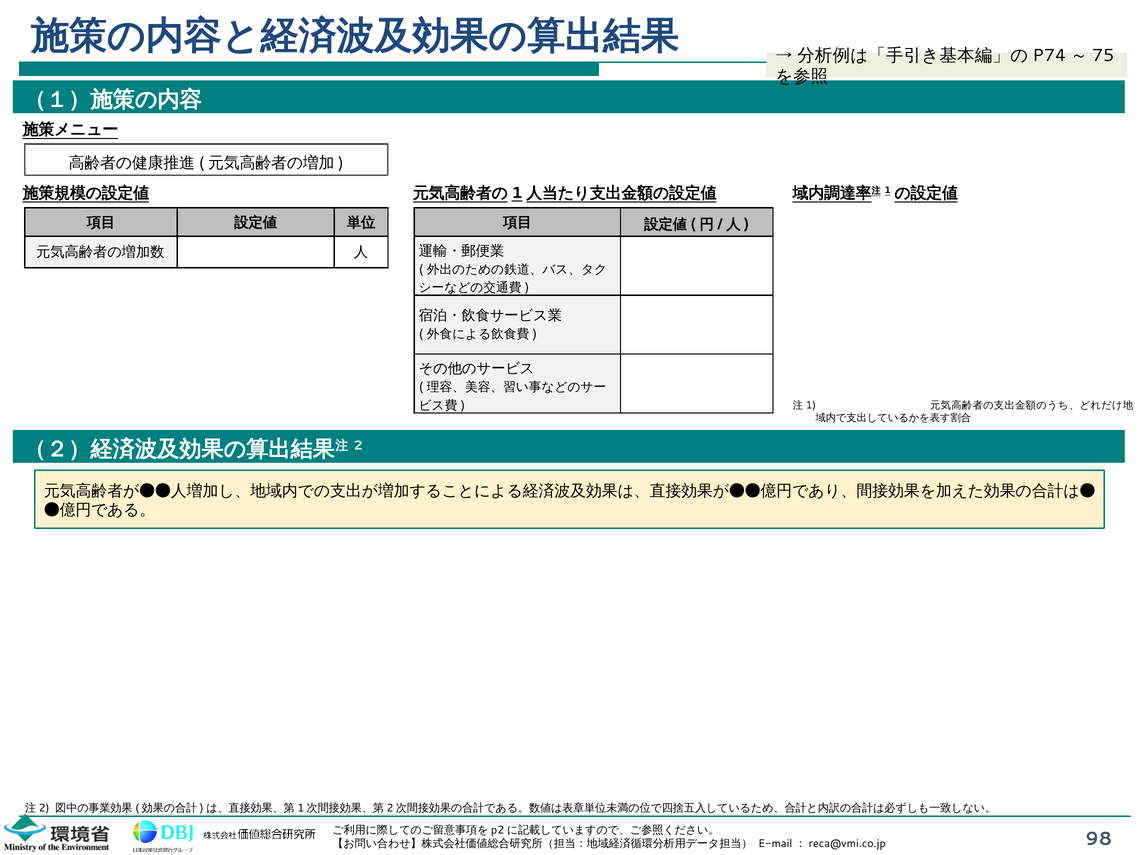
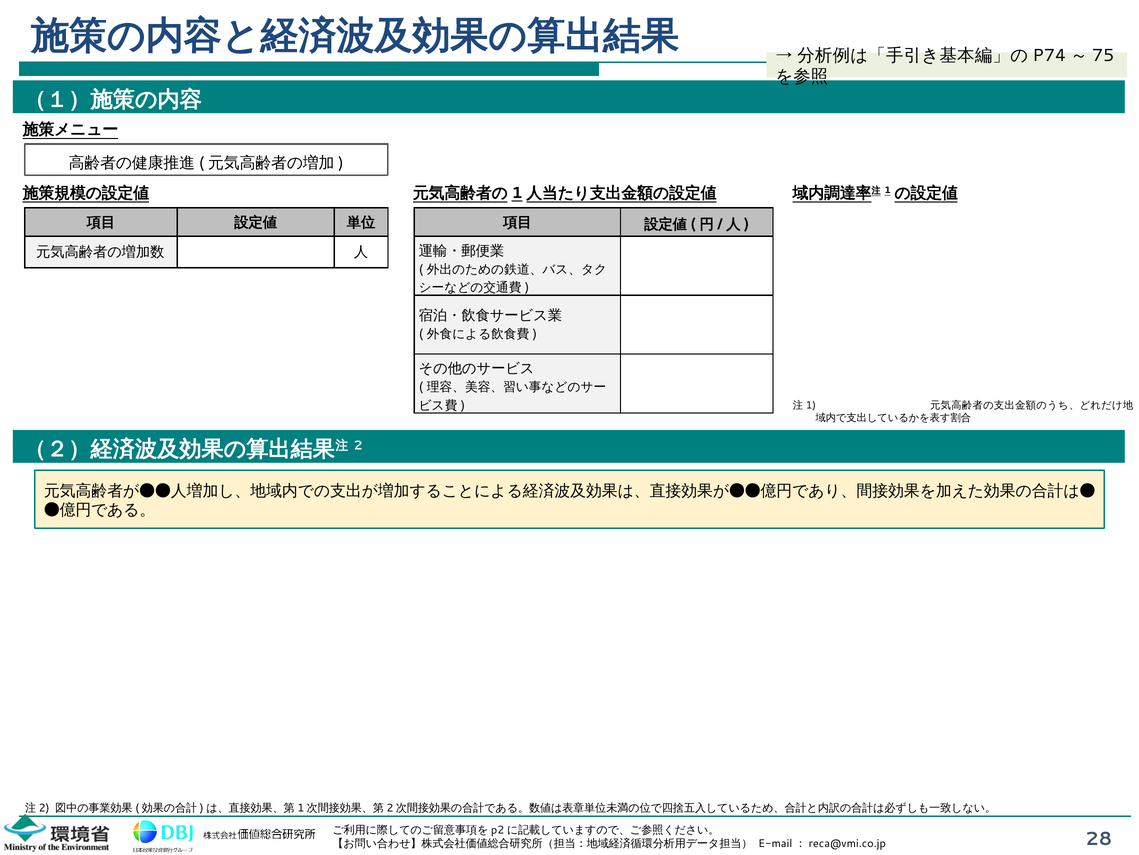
98: 98 -> 28
